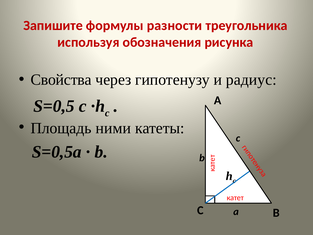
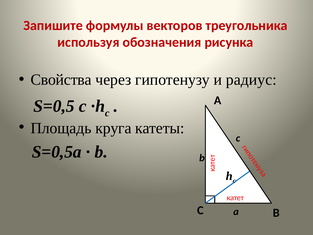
разности: разности -> векторов
ними: ними -> круга
